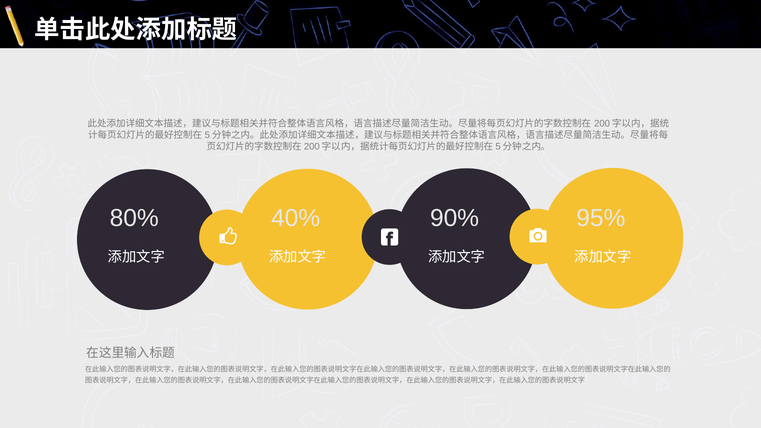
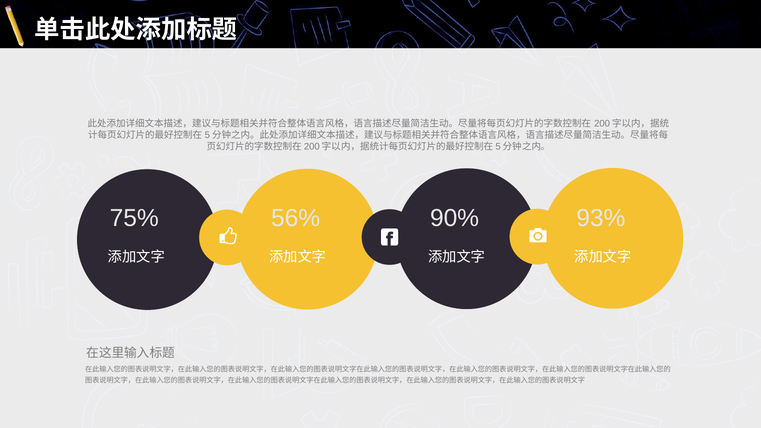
40%: 40% -> 56%
95%: 95% -> 93%
80%: 80% -> 75%
